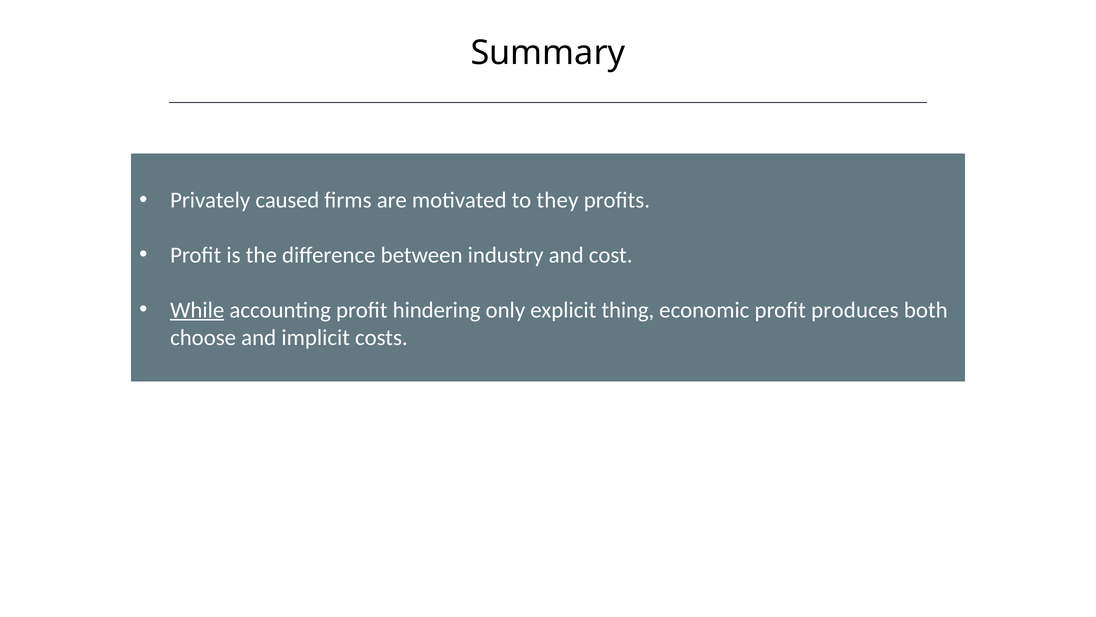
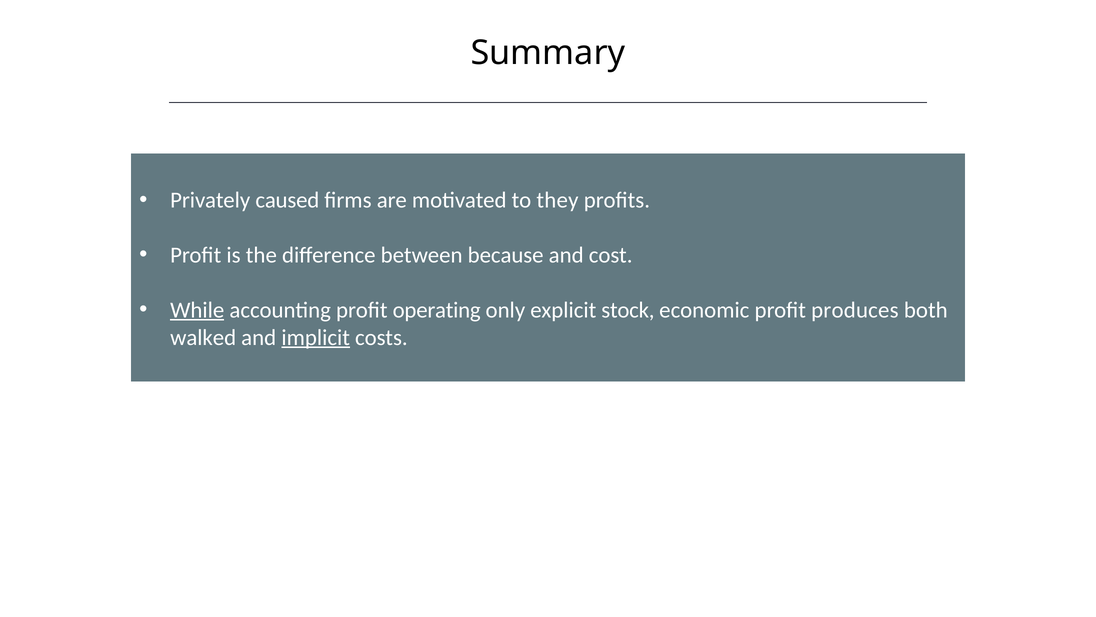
industry: industry -> because
hindering: hindering -> operating
thing: thing -> stock
choose: choose -> walked
implicit underline: none -> present
